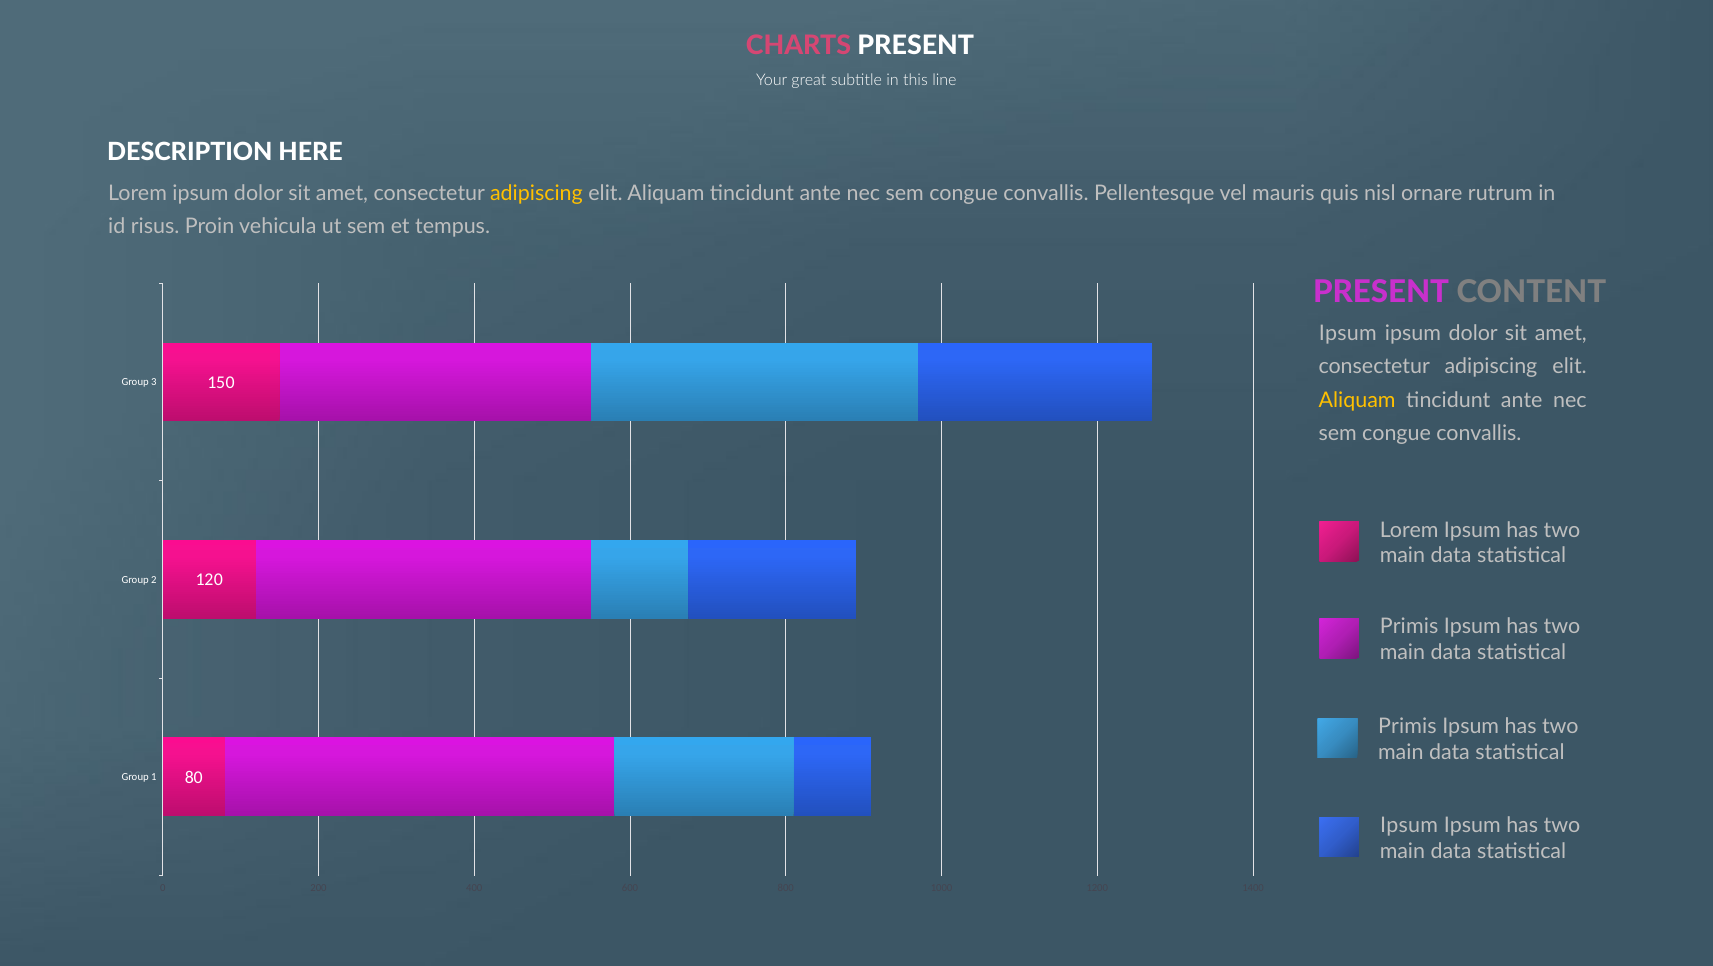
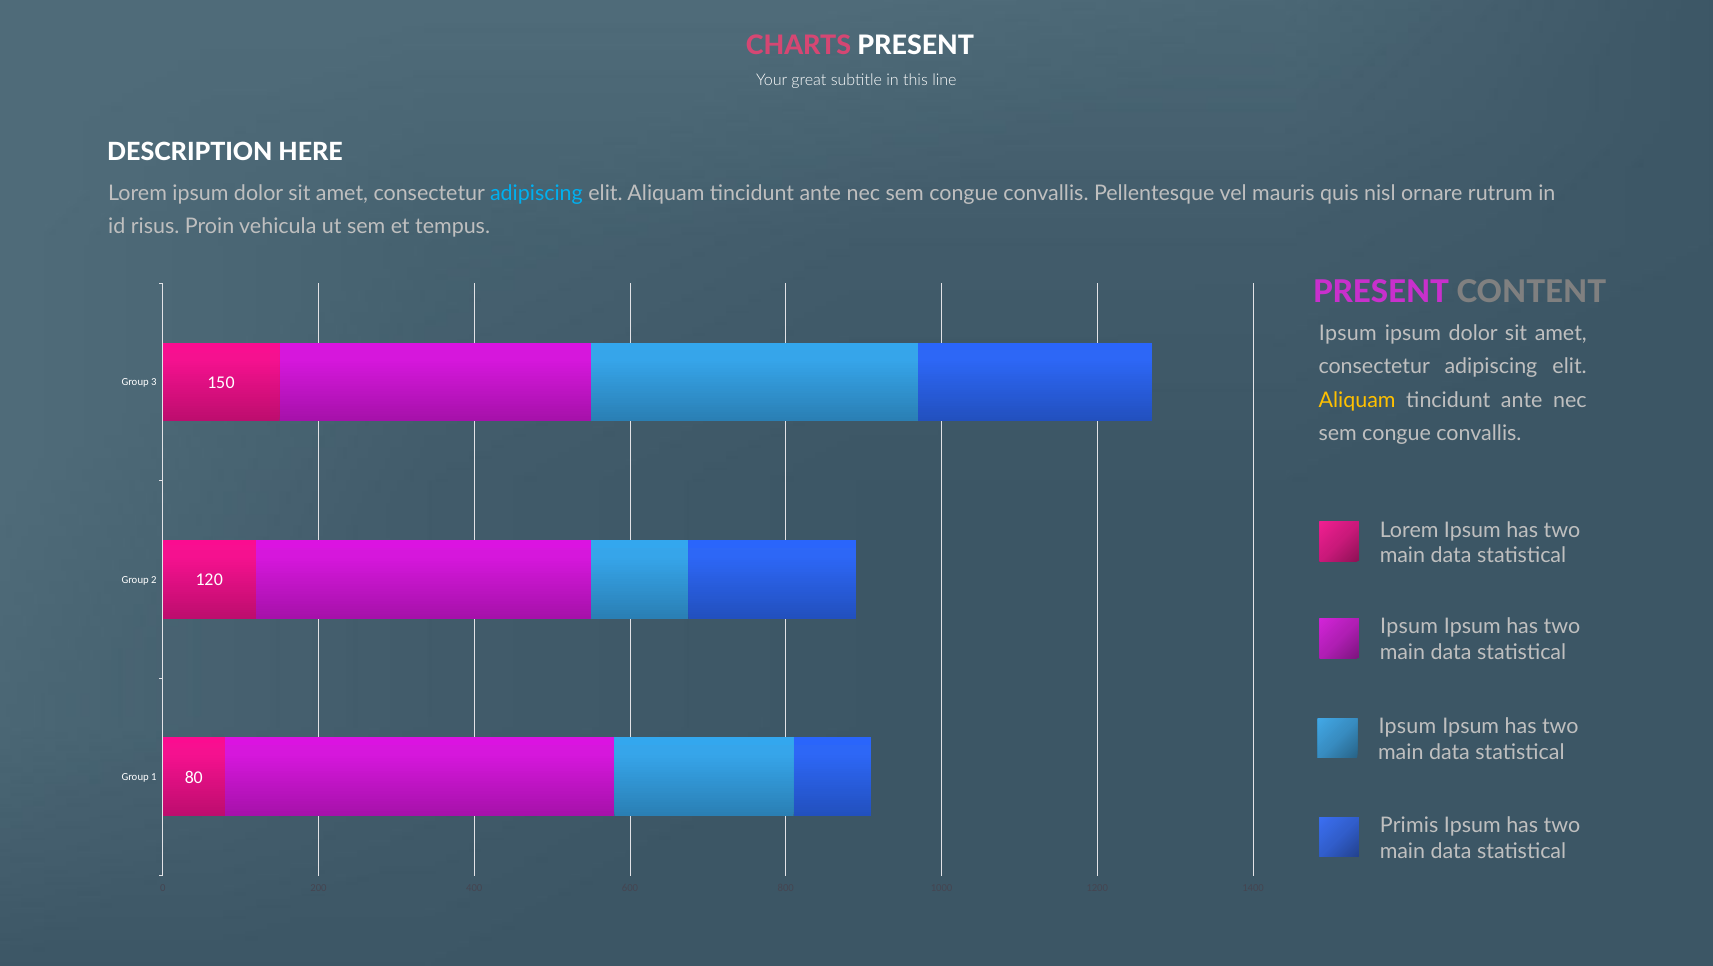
adipiscing at (536, 193) colour: yellow -> light blue
Primis at (1409, 627): Primis -> Ipsum
Primis at (1407, 727): Primis -> Ipsum
Ipsum at (1409, 825): Ipsum -> Primis
